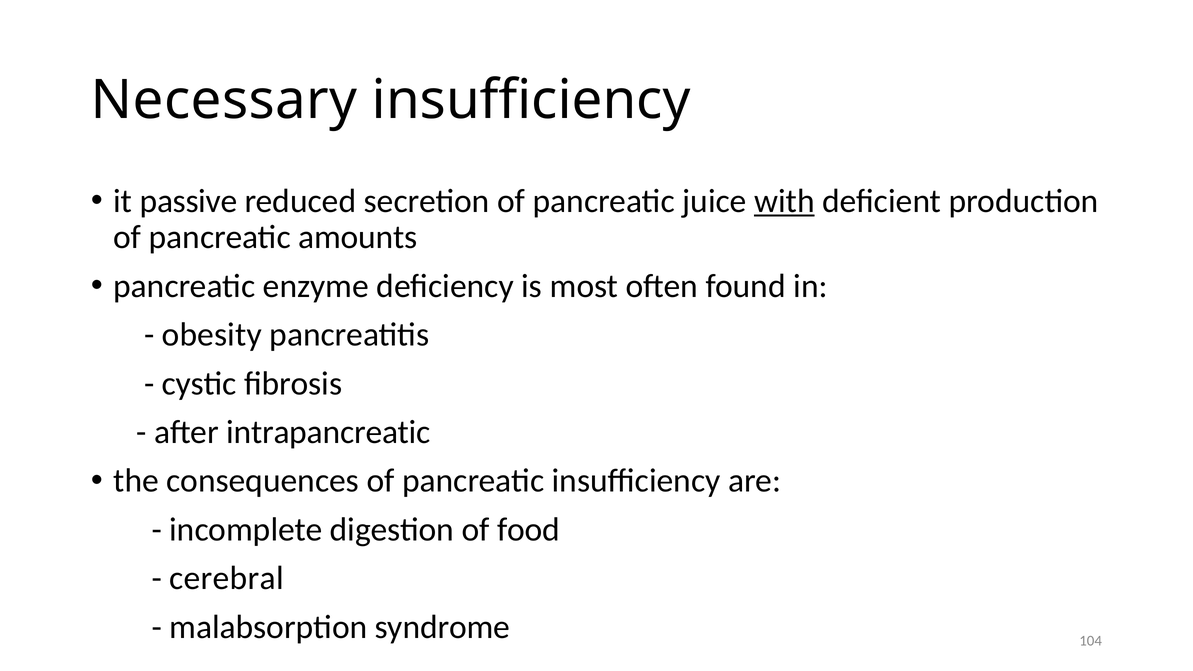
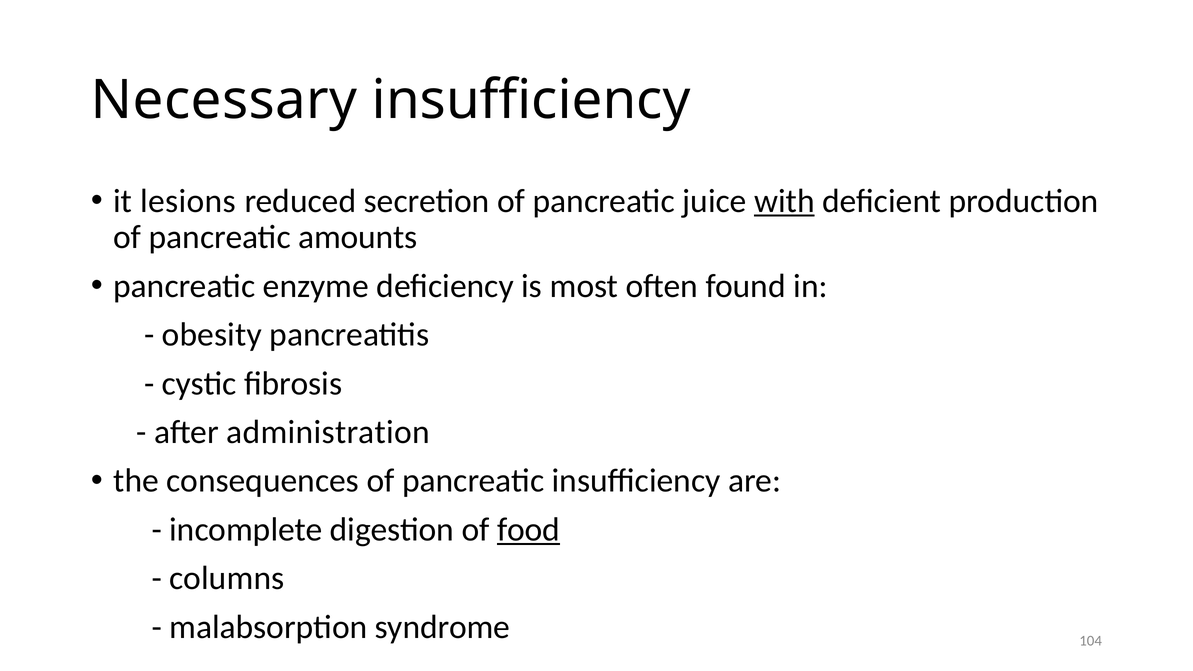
passive: passive -> lesions
intrapancreatic: intrapancreatic -> administration
food underline: none -> present
cerebral: cerebral -> columns
